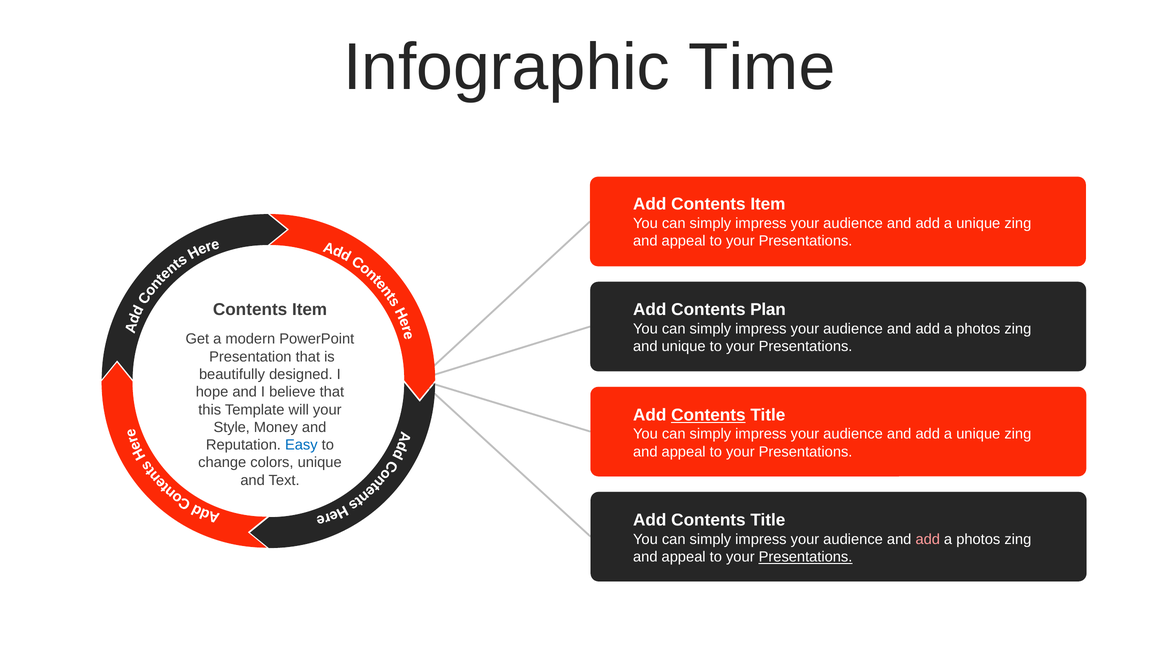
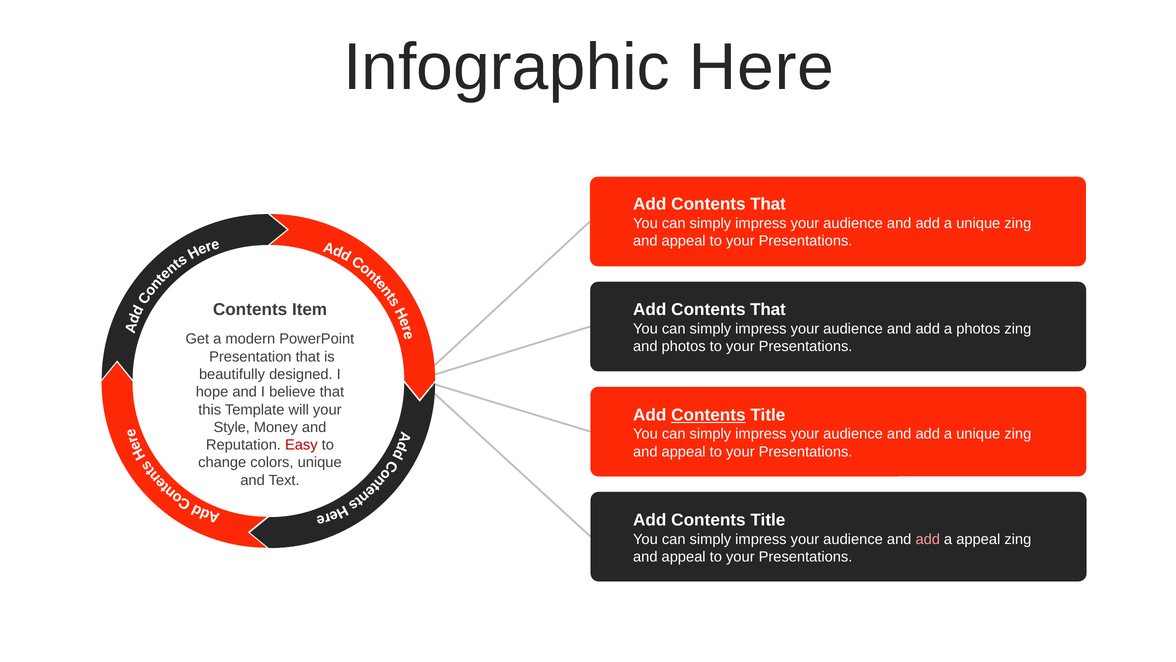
Time: Time -> Here
Item at (768, 204): Item -> That
Plan at (768, 309): Plan -> That
and unique: unique -> photos
Easy colour: blue -> red
photos at (978, 539): photos -> appeal
Presentations at (806, 557) underline: present -> none
